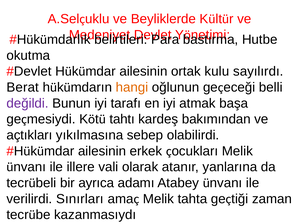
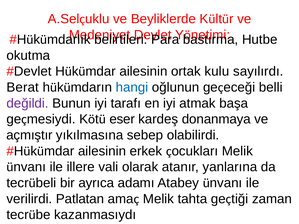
hangi colour: orange -> blue
tahtı: tahtı -> eser
bakımından: bakımından -> donanmaya
açtıkları: açtıkları -> açmıştır
Sınırları: Sınırları -> Patlatan
